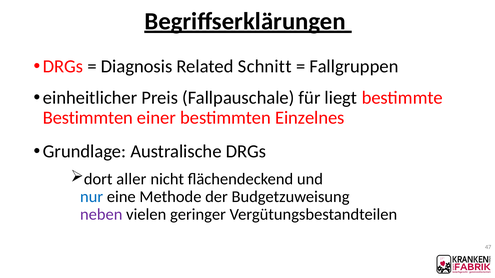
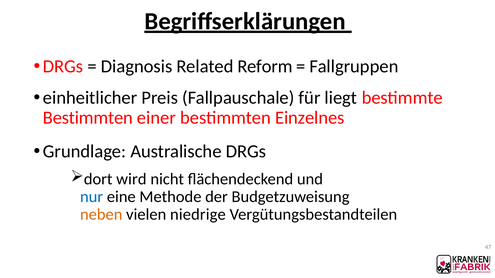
Schnitt: Schnitt -> Reform
aller: aller -> wird
neben colour: purple -> orange
geringer: geringer -> niedrige
